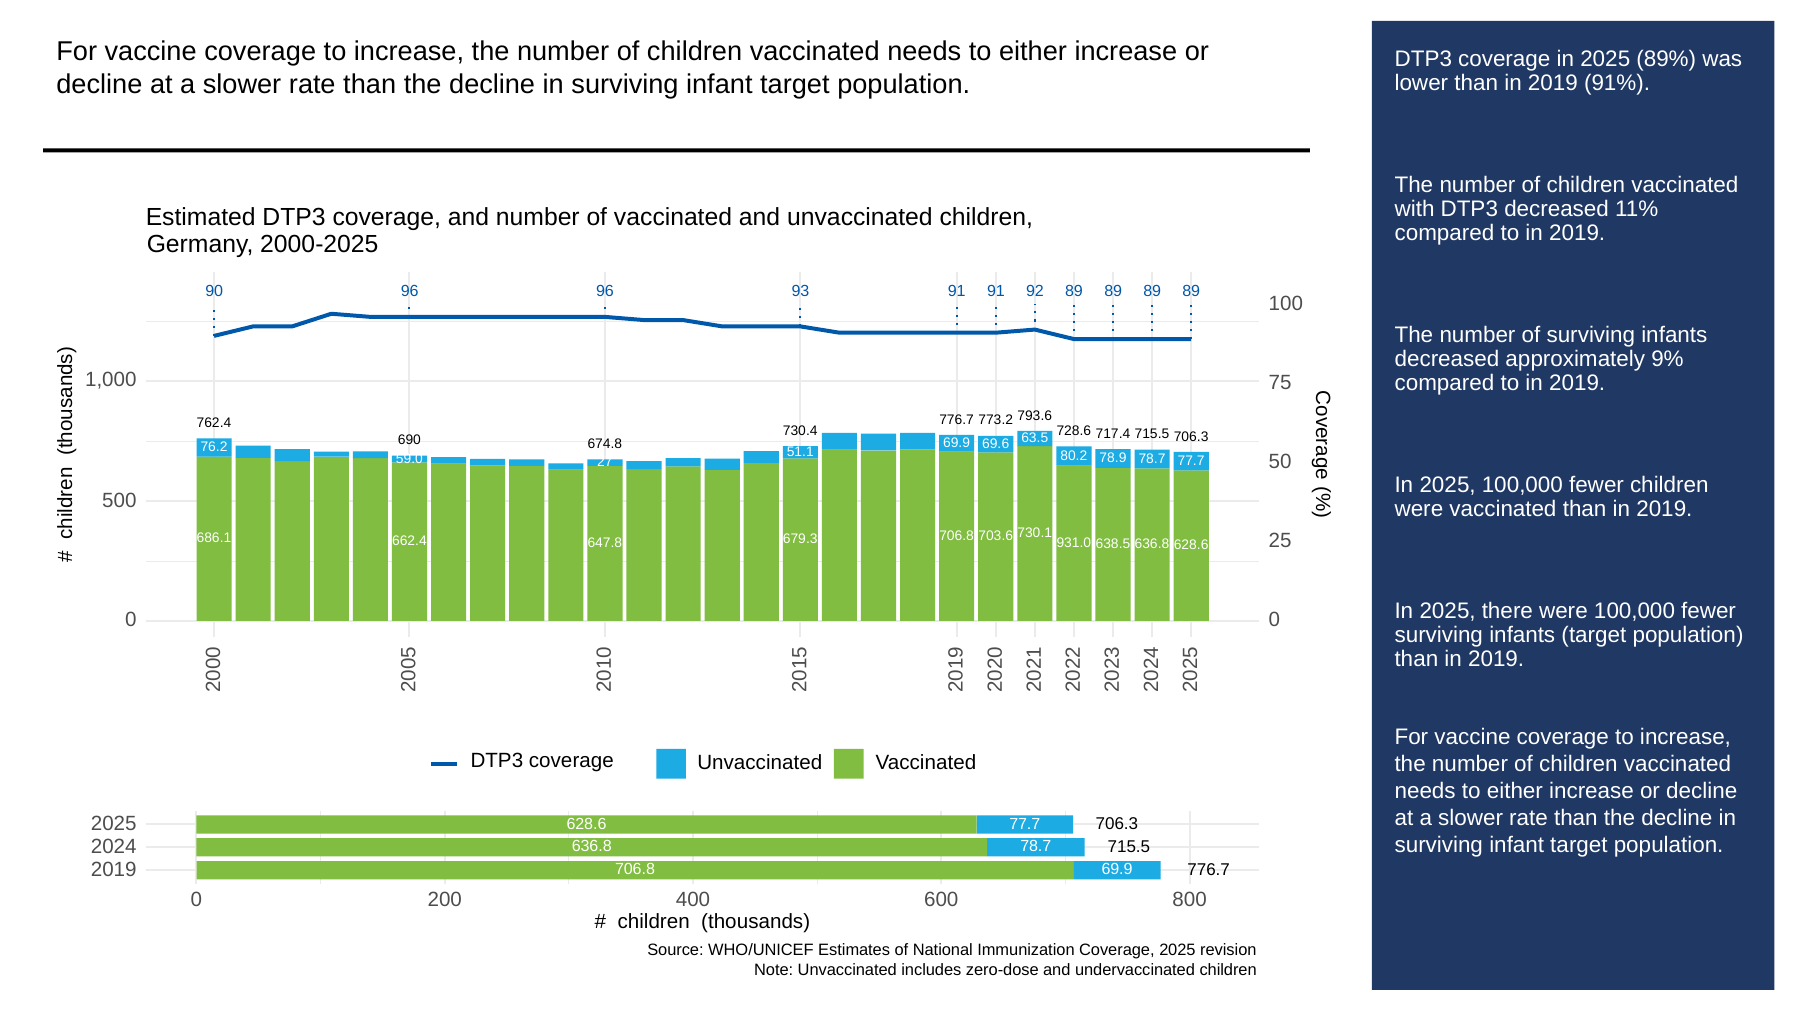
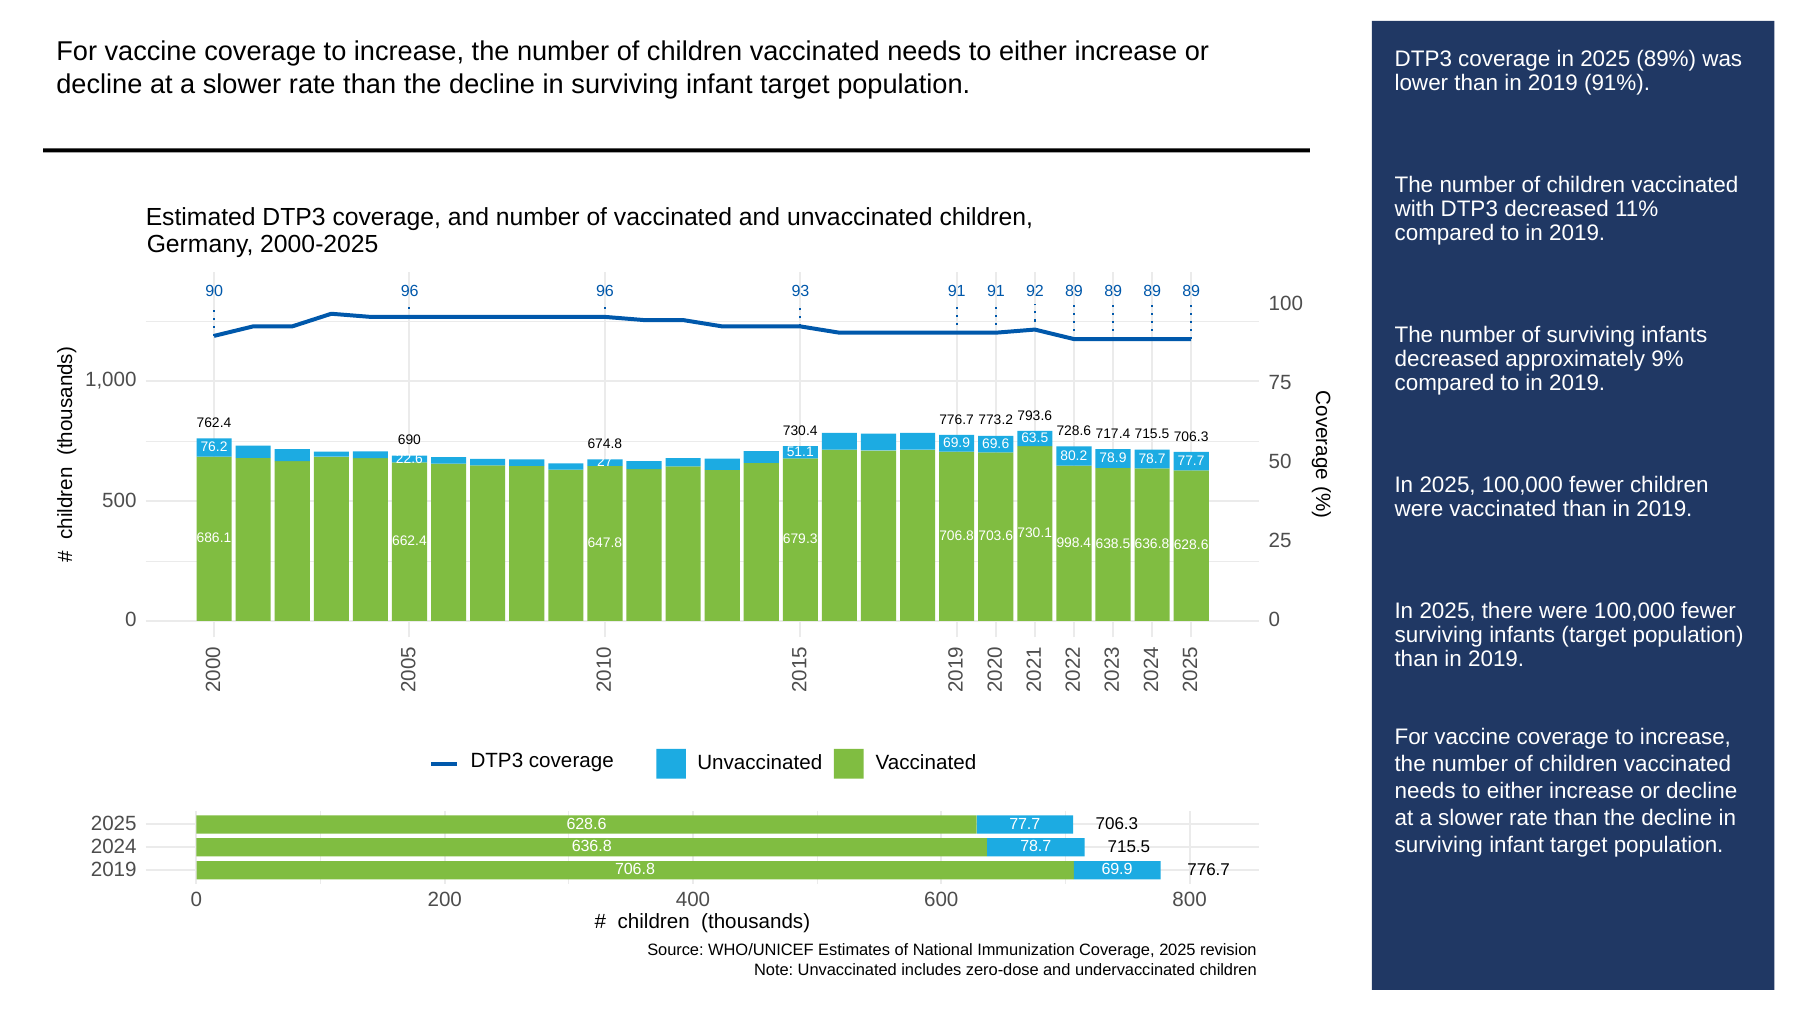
59.0: 59.0 -> 22.6
931.0: 931.0 -> 998.4
